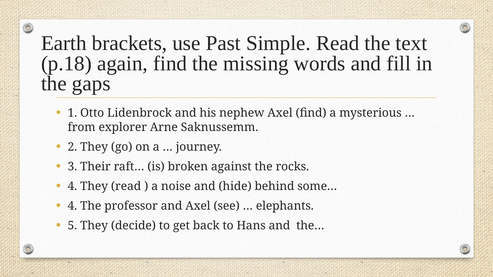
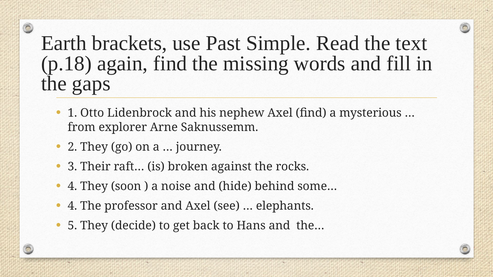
They read: read -> soon
